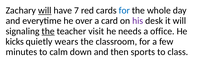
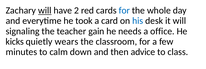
7: 7 -> 2
over: over -> took
his colour: purple -> blue
the at (48, 31) underline: present -> none
visit: visit -> gain
sports: sports -> advice
